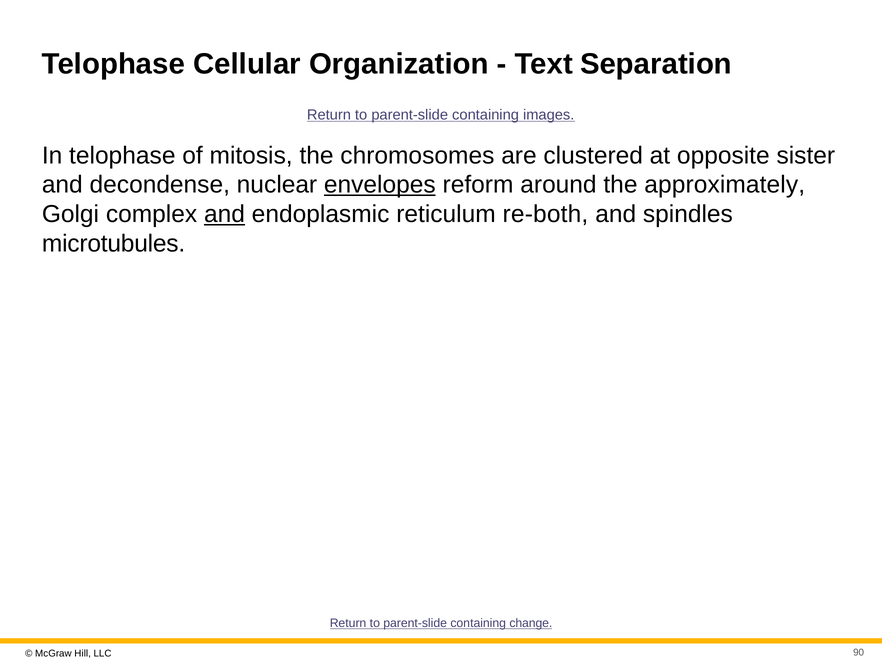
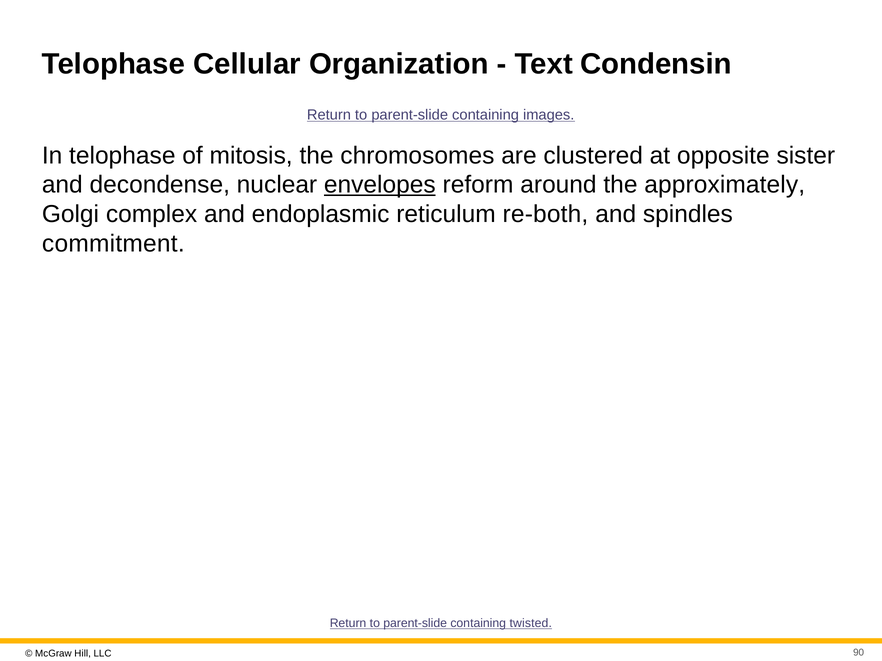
Separation: Separation -> Condensin
and at (225, 214) underline: present -> none
microtubules: microtubules -> commitment
change: change -> twisted
